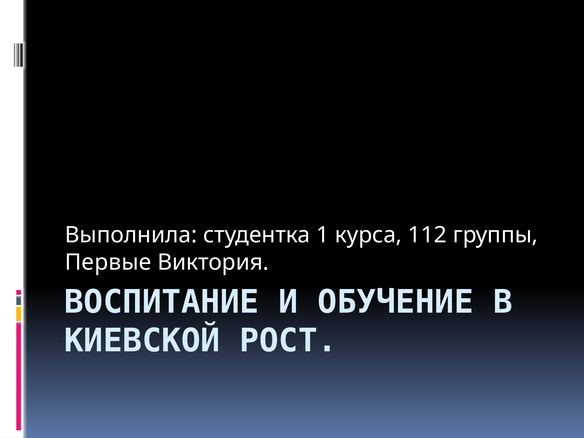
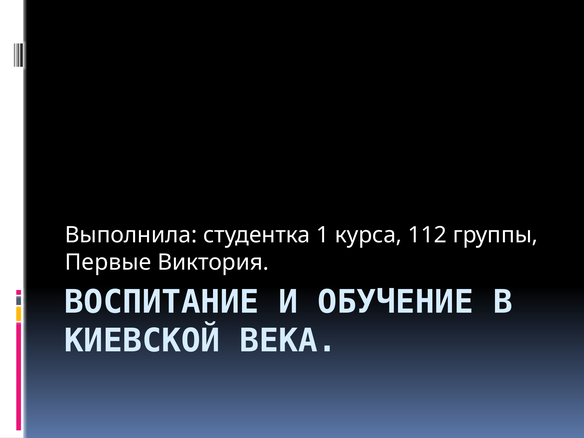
РОСТ: РОСТ -> ВЕКА
